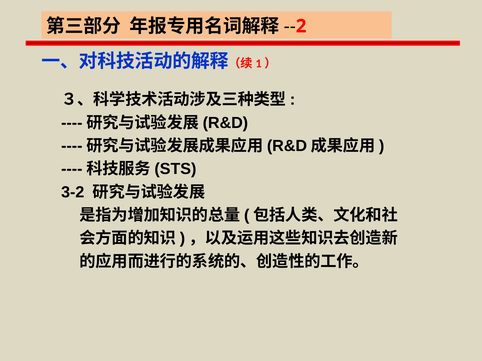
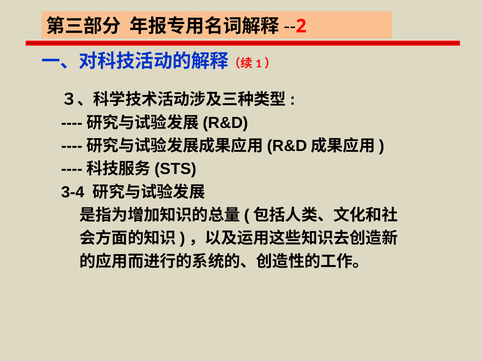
3-2: 3-2 -> 3-4
